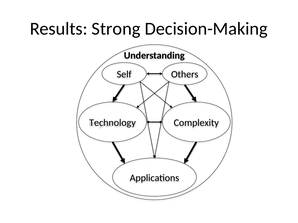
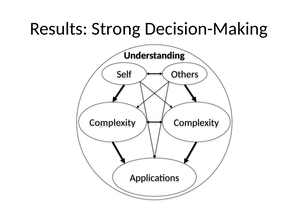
Technology at (113, 123): Technology -> Complexity
